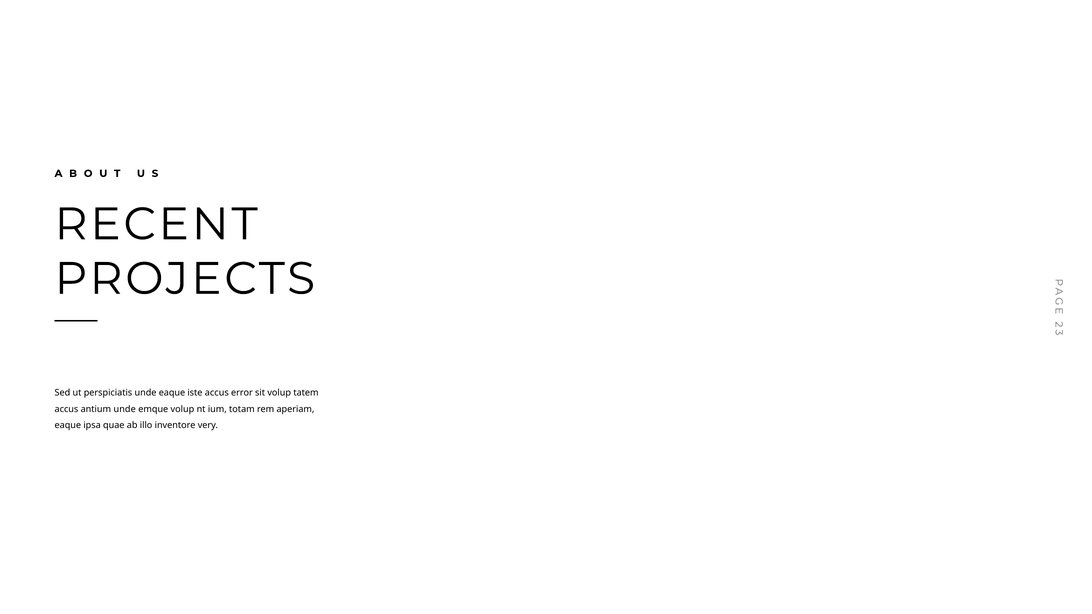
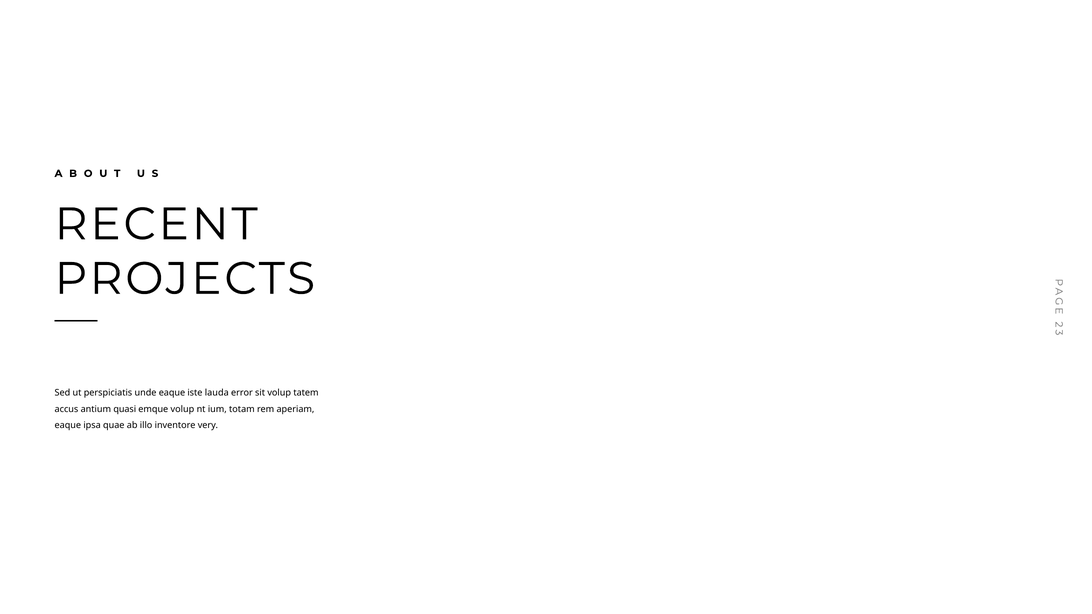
iste accus: accus -> lauda
antium unde: unde -> quasi
